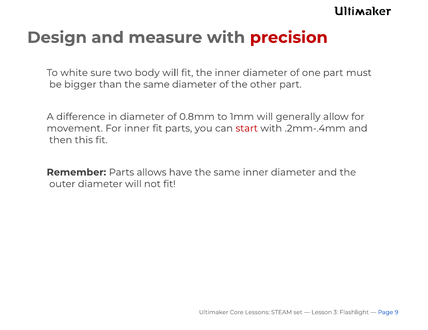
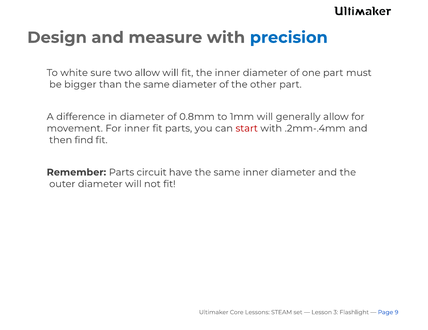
precision colour: red -> blue
two body: body -> allow
this: this -> find
allows: allows -> circuit
